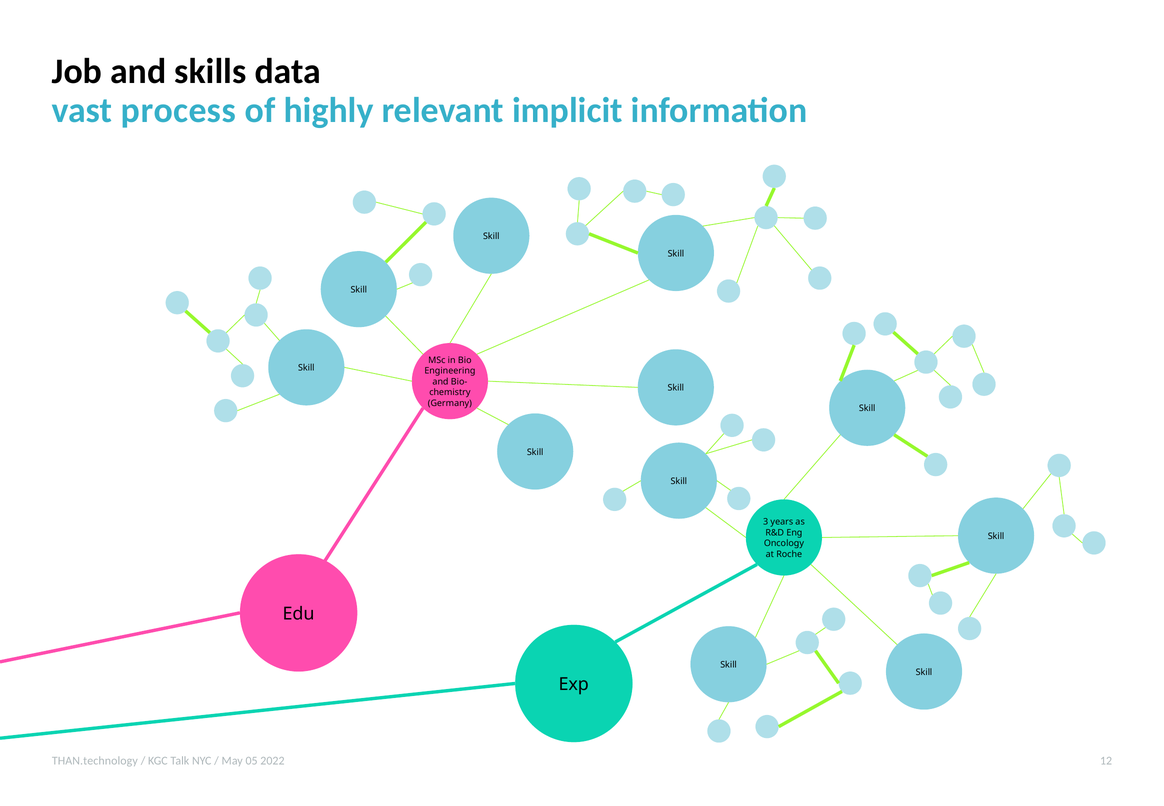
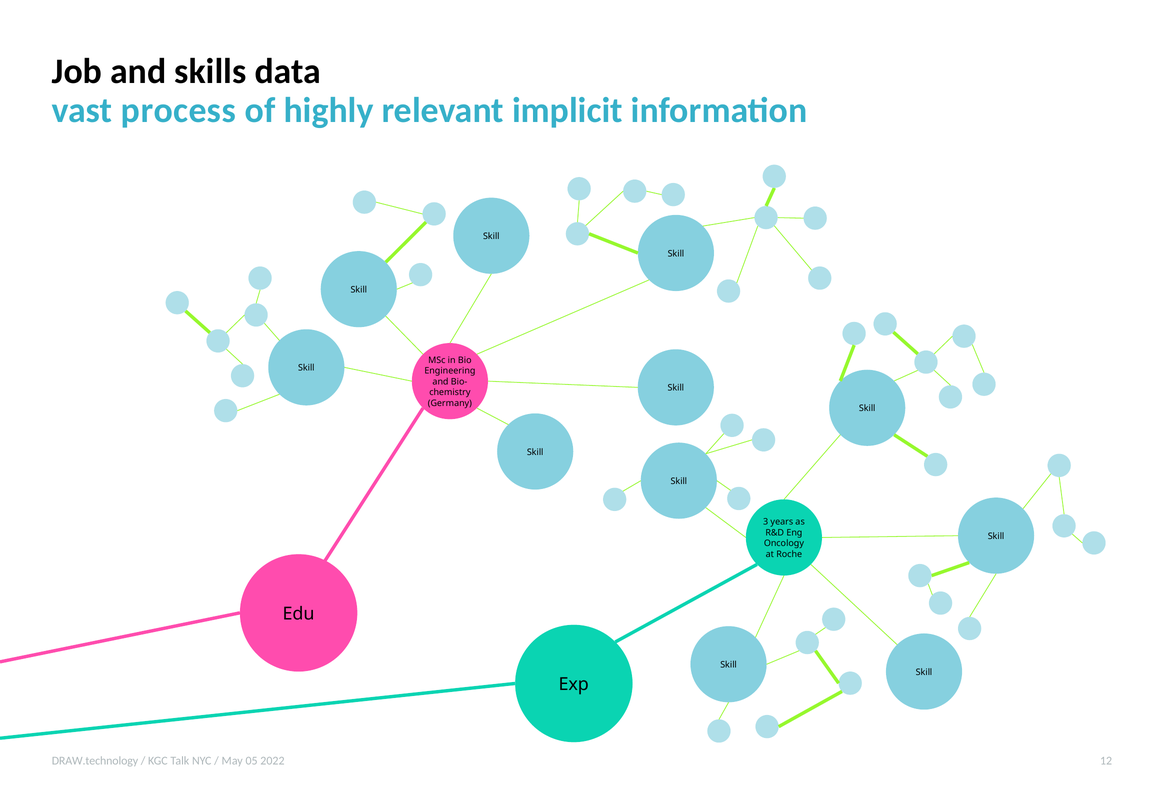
THAN.technology: THAN.technology -> DRAW.technology
